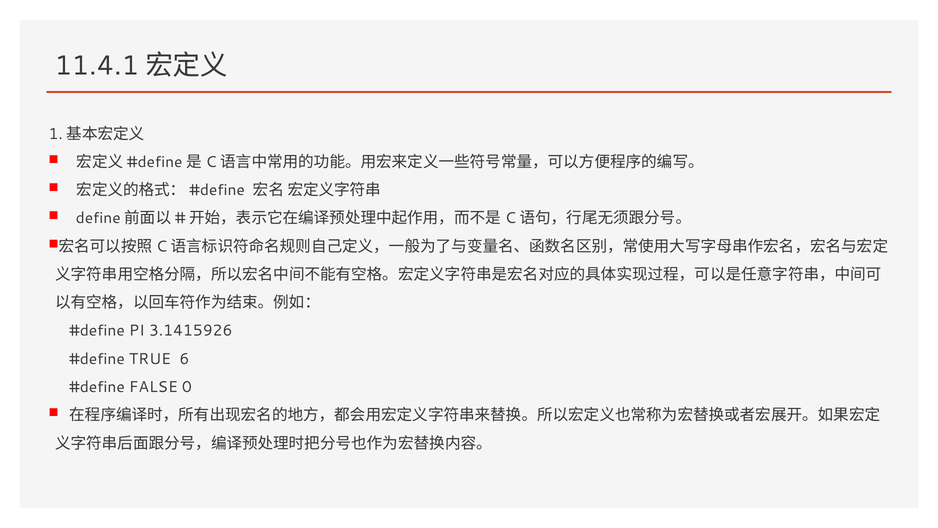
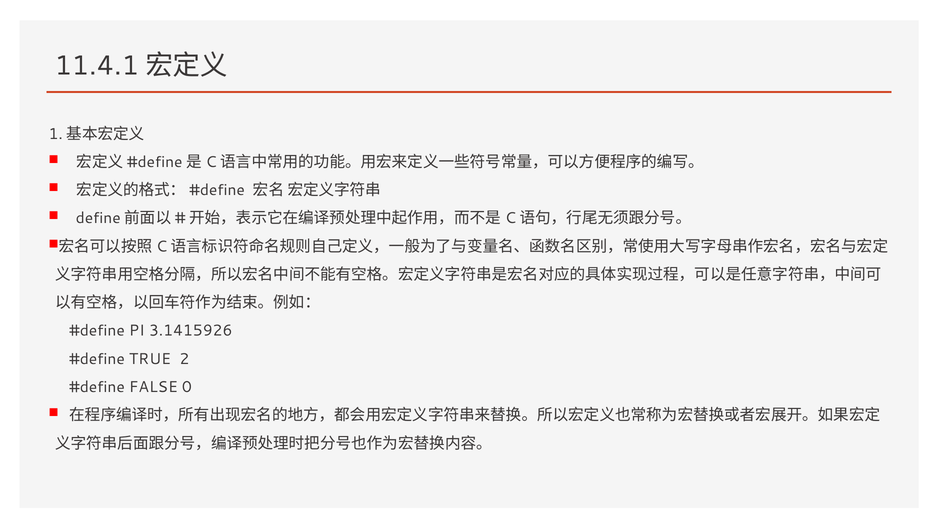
6: 6 -> 2
